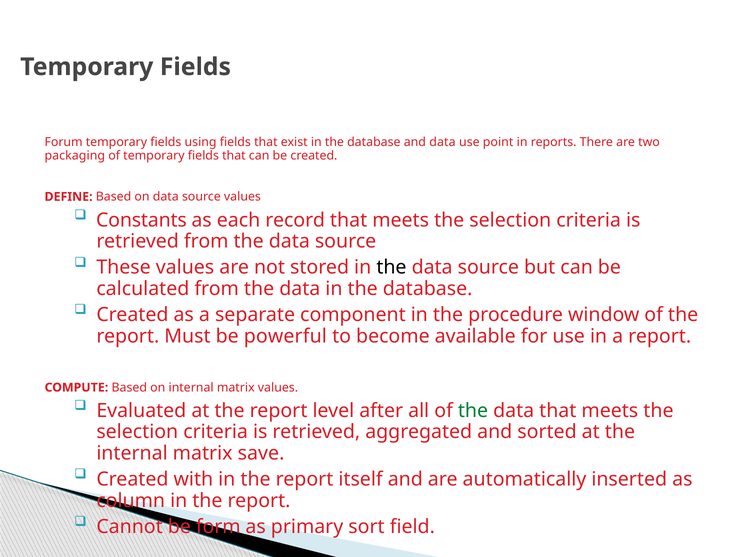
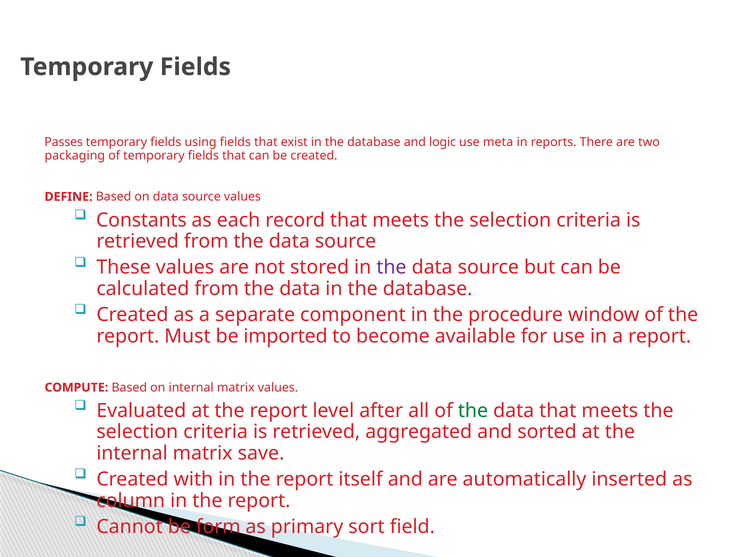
Forum: Forum -> Passes
and data: data -> logic
point: point -> meta
the at (391, 268) colour: black -> purple
powerful: powerful -> imported
